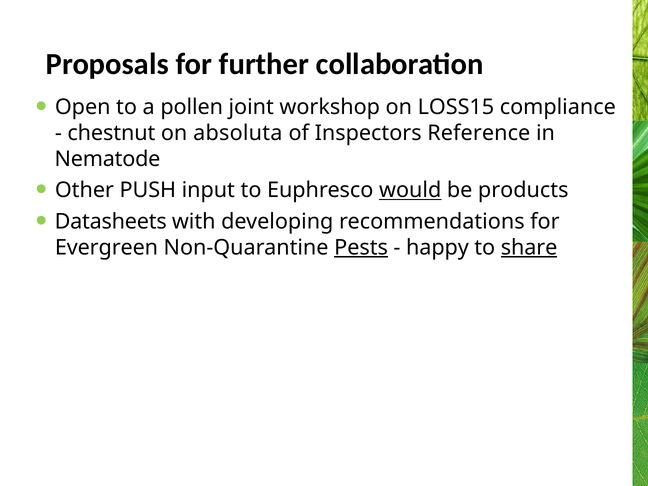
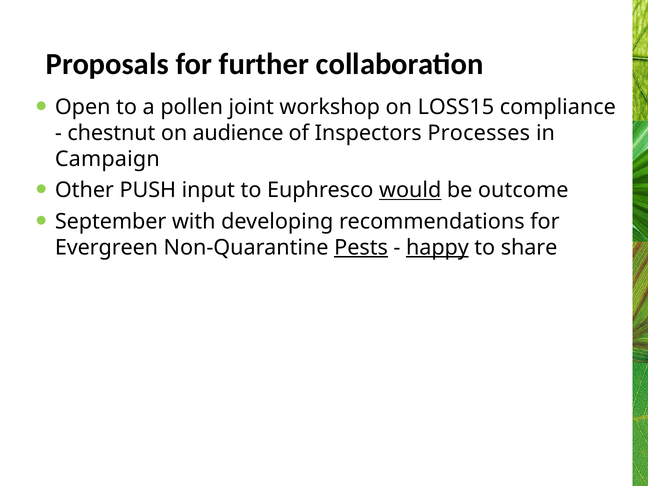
absoluta: absoluta -> audience
Reference: Reference -> Processes
Nematode: Nematode -> Campaign
products: products -> outcome
Datasheets: Datasheets -> September
happy underline: none -> present
share underline: present -> none
